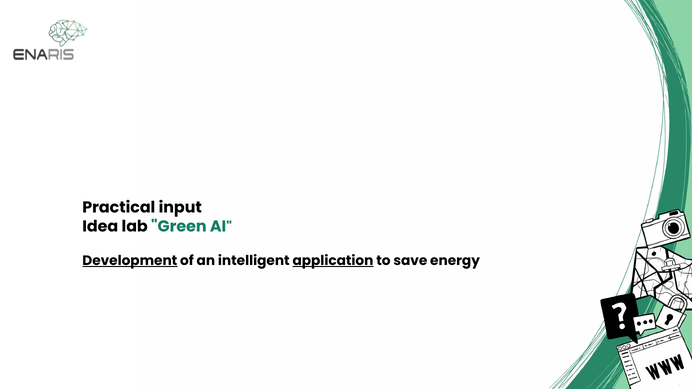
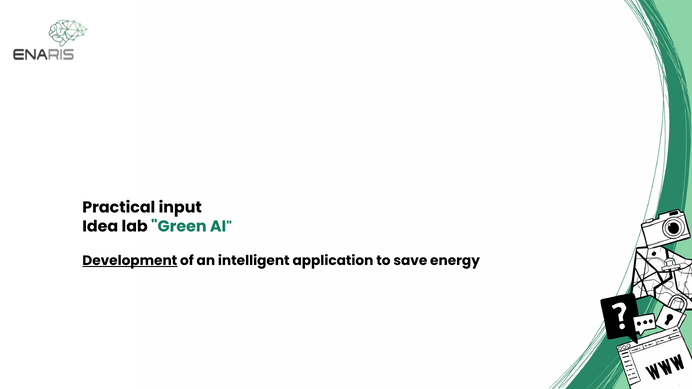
application underline: present -> none
